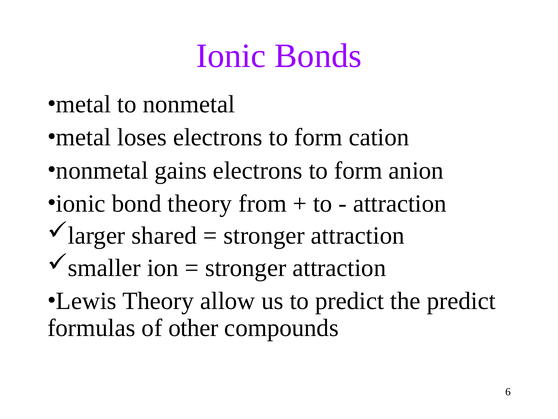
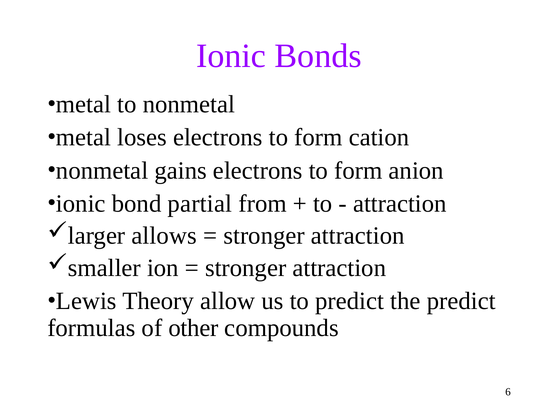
bond theory: theory -> partial
shared: shared -> allows
